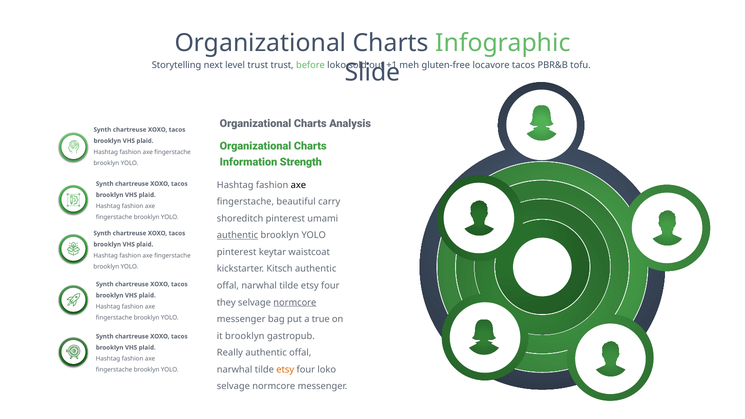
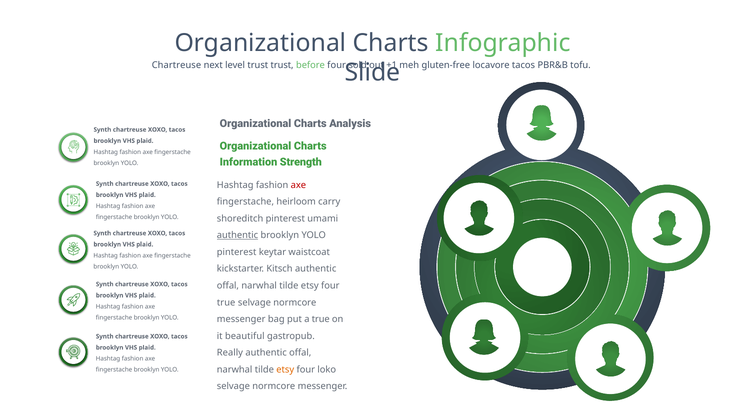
Storytelling at (177, 65): Storytelling -> Chartreuse
before loko: loko -> four
axe at (298, 185) colour: black -> red
beautiful: beautiful -> heirloom
they at (226, 302): they -> true
normcore at (295, 302) underline: present -> none
it brooklyn: brooklyn -> beautiful
